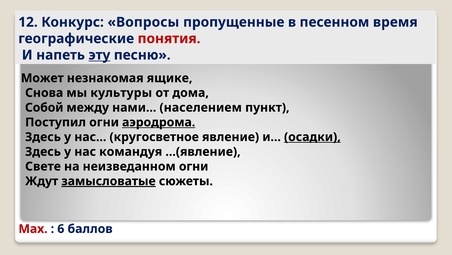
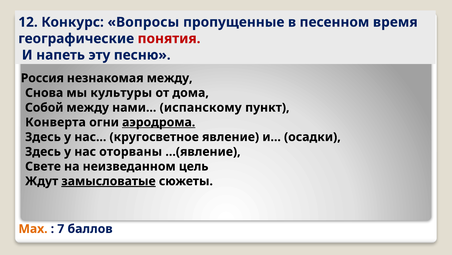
эту underline: present -> none
Может: Может -> Россия
незнакомая ящике: ящике -> между
населением: населением -> испанскому
Поступил: Поступил -> Конверта
осадки underline: present -> none
командуя: командуя -> оторваны
неизведанном огни: огни -> цель
Мах colour: red -> orange
6: 6 -> 7
